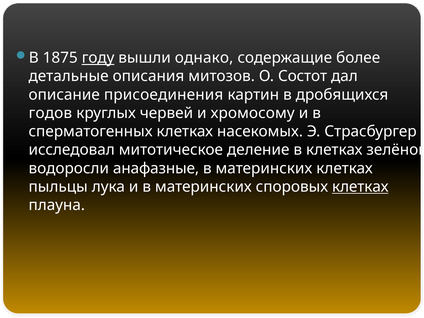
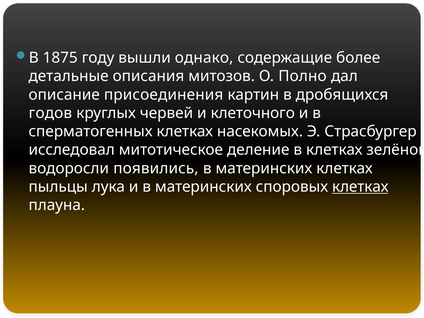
году underline: present -> none
Состот: Состот -> Полно
хромосому: хромосому -> клеточного
анафазные: анафазные -> появились
